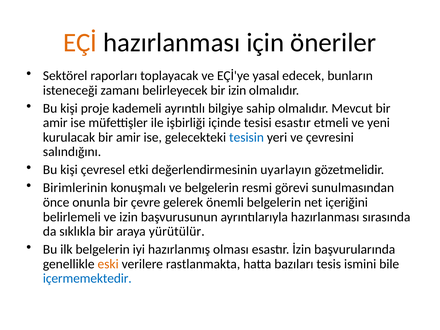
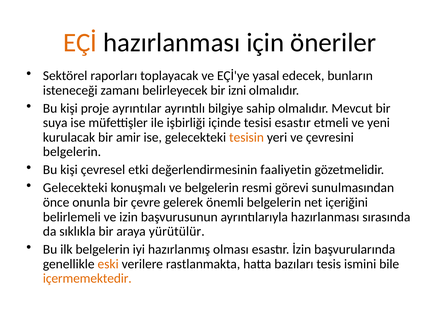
bir izin: izin -> izni
kademeli: kademeli -> ayrıntılar
amir at (55, 123): amir -> suya
tesisin colour: blue -> orange
salındığını at (72, 152): salındığını -> belgelerin
uyarlayın: uyarlayın -> faaliyetin
Birimlerinin at (75, 188): Birimlerinin -> Gelecekteki
içermemektedir colour: blue -> orange
